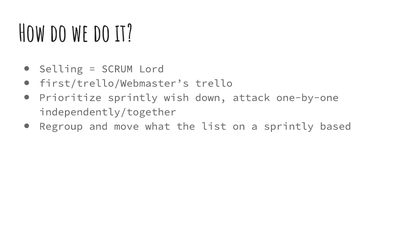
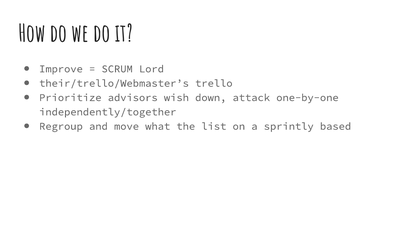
Selling: Selling -> Improve
first/trello/Webmaster’s: first/trello/Webmaster’s -> their/trello/Webmaster’s
Prioritize sprintly: sprintly -> advisors
